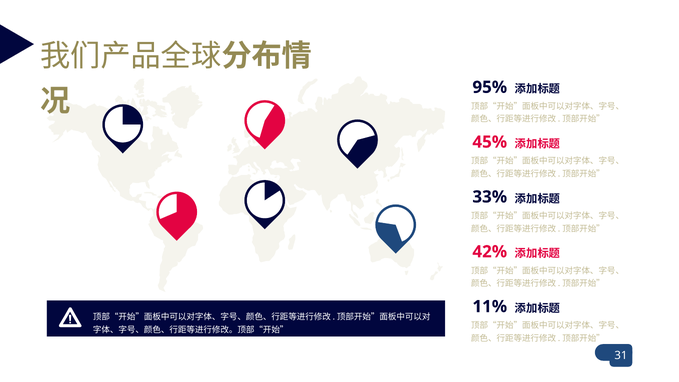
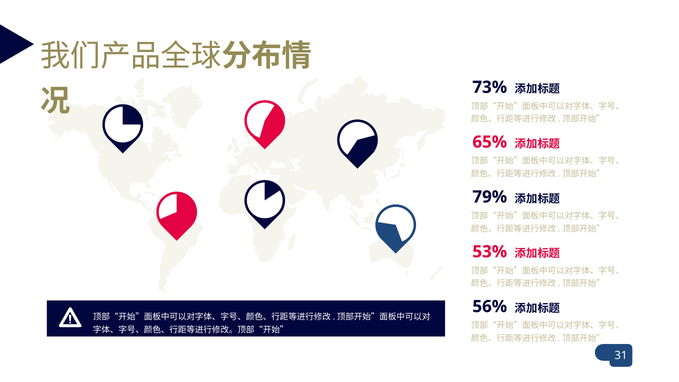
95%: 95% -> 73%
45%: 45% -> 65%
33%: 33% -> 79%
42%: 42% -> 53%
11%: 11% -> 56%
